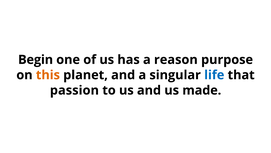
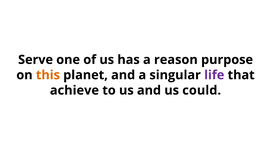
Begin: Begin -> Serve
life colour: blue -> purple
passion: passion -> achieve
made: made -> could
